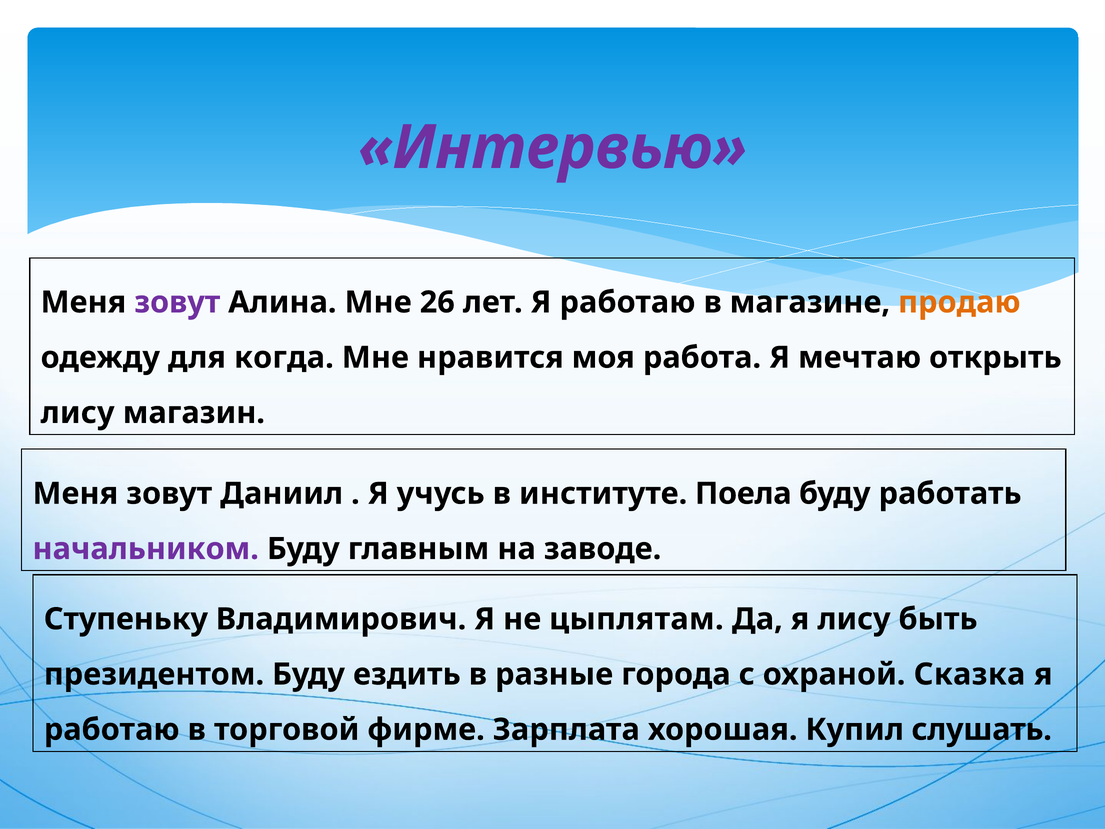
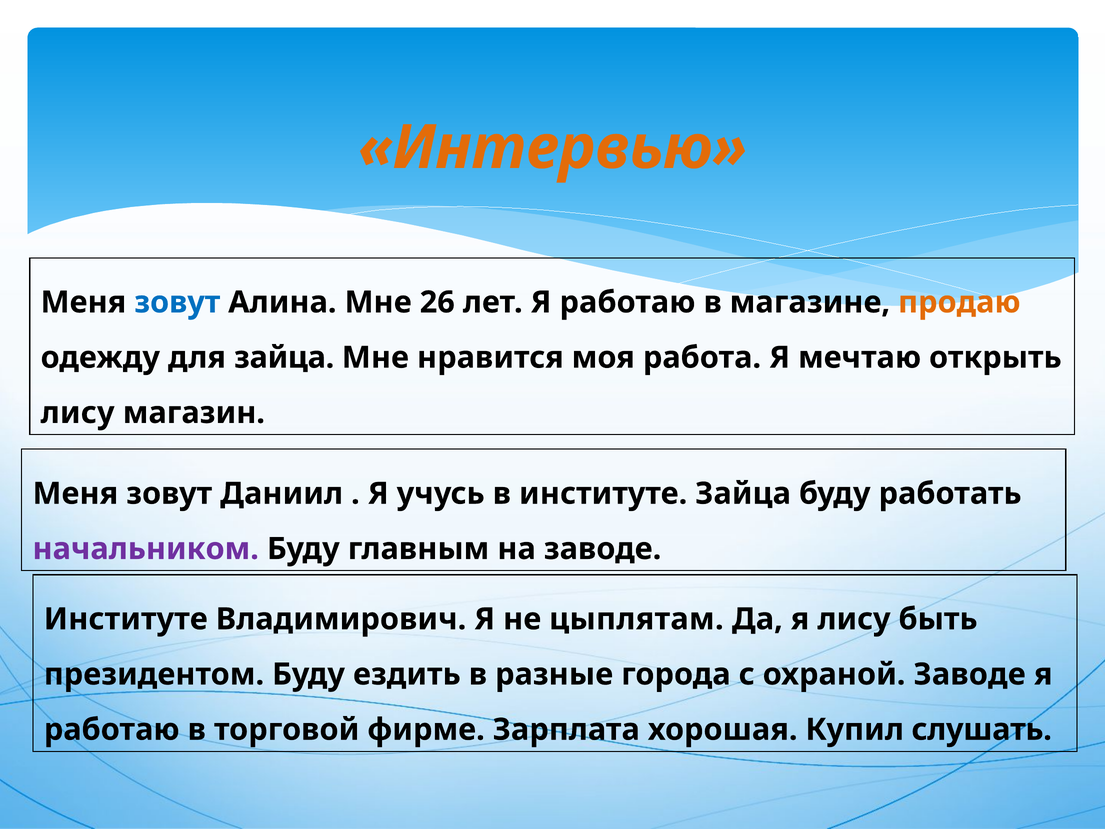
Интервью colour: purple -> orange
зовут at (177, 302) colour: purple -> blue
для когда: когда -> зайца
институте Поела: Поела -> Зайца
Ступеньку at (126, 619): Ступеньку -> Институте
охраной Сказка: Сказка -> Заводе
